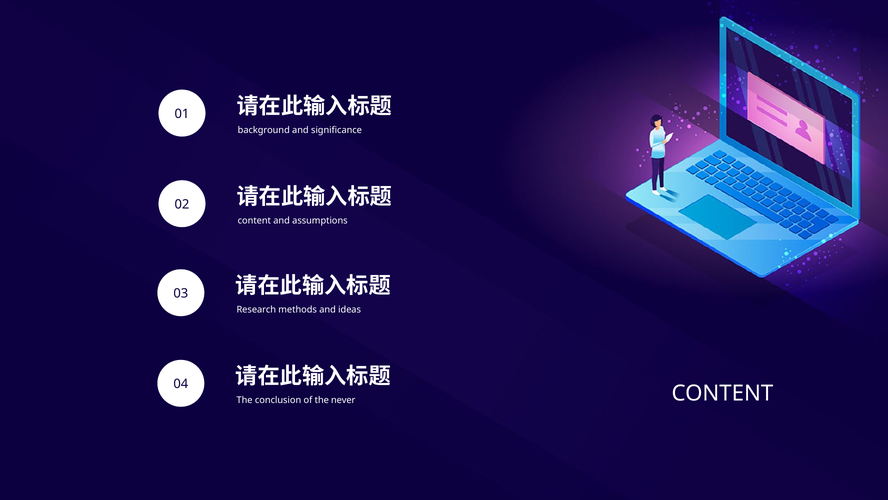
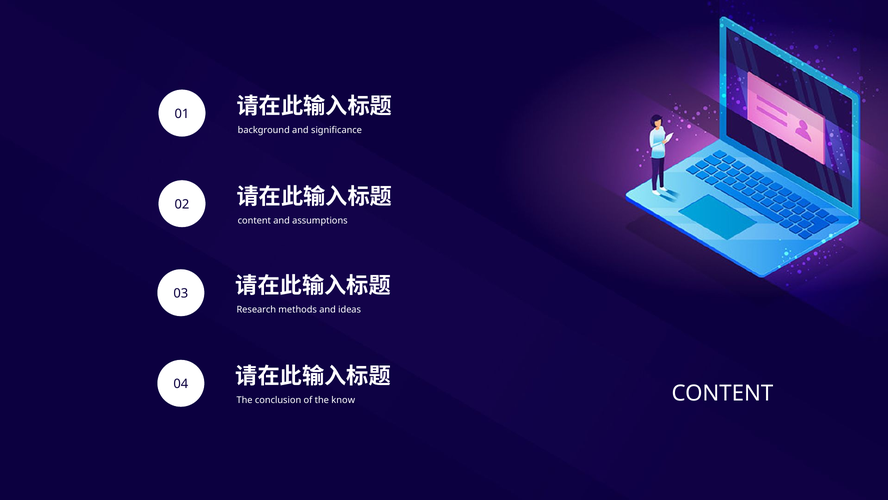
never: never -> know
